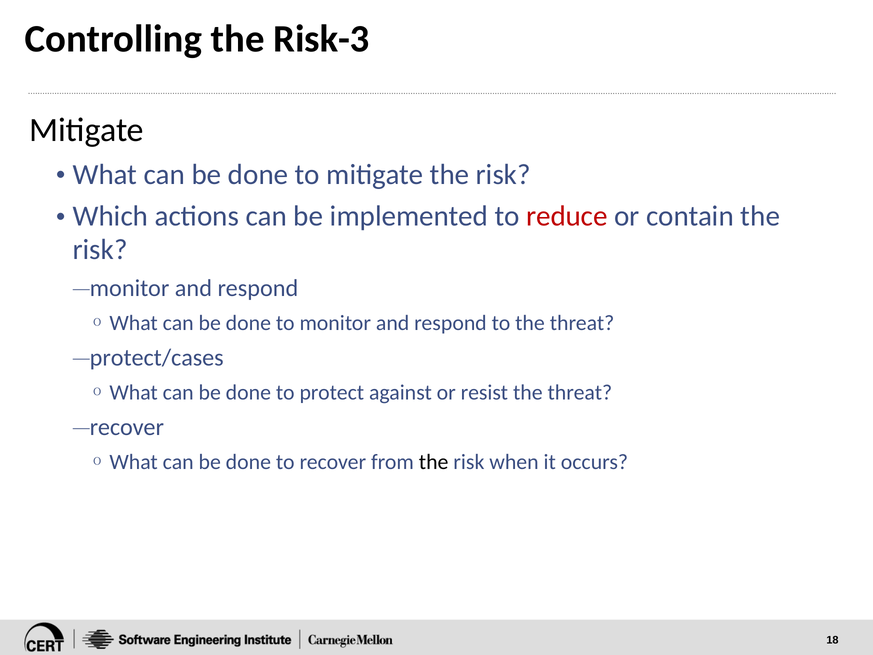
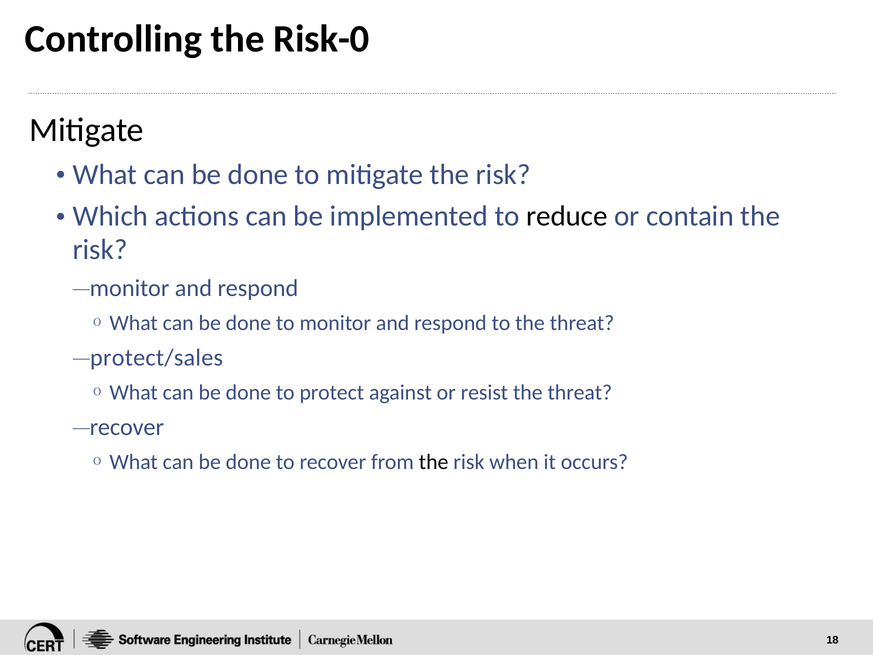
Risk-3: Risk-3 -> Risk-0
reduce colour: red -> black
protect/cases: protect/cases -> protect/sales
